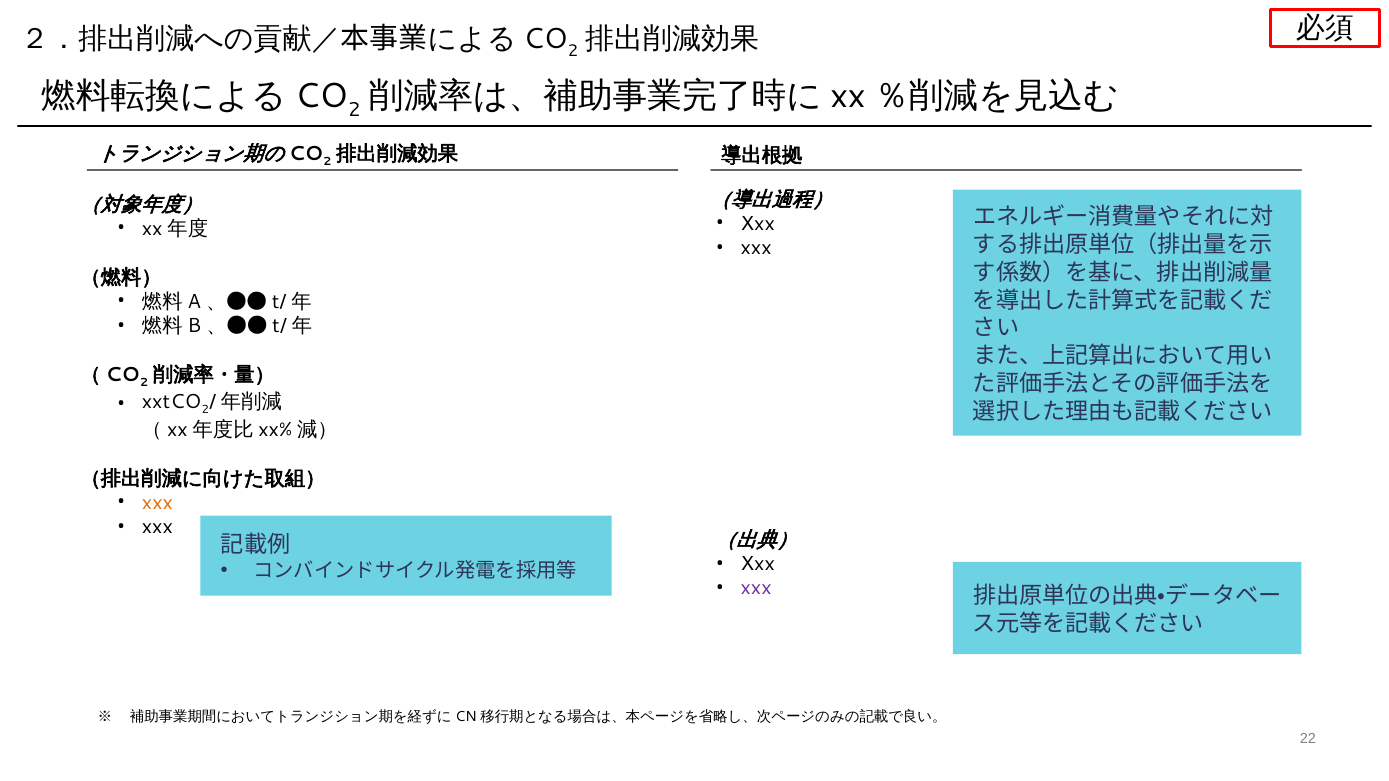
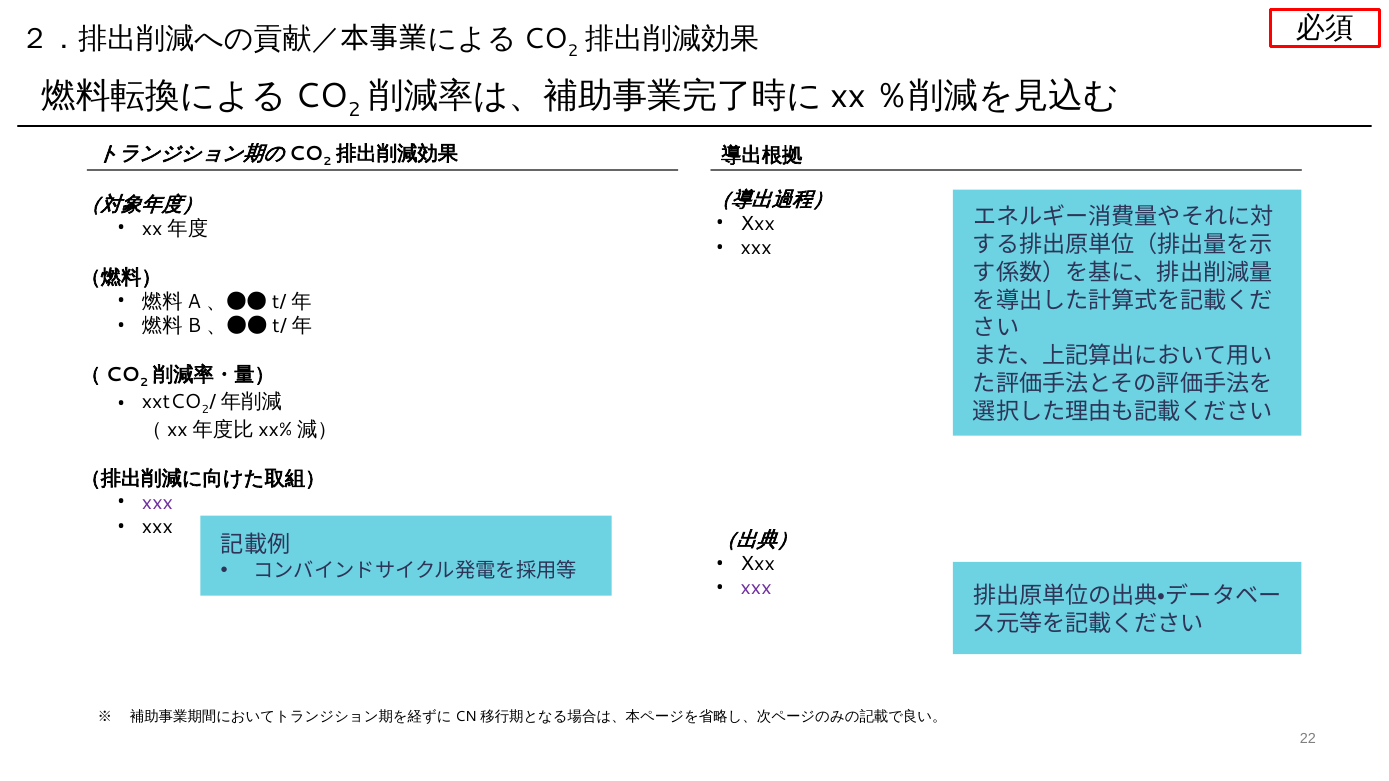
xxx at (157, 503) colour: orange -> purple
